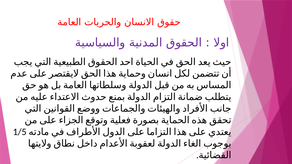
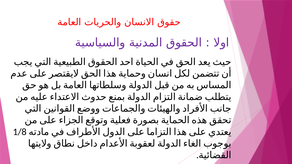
1/5: 1/5 -> 1/8
